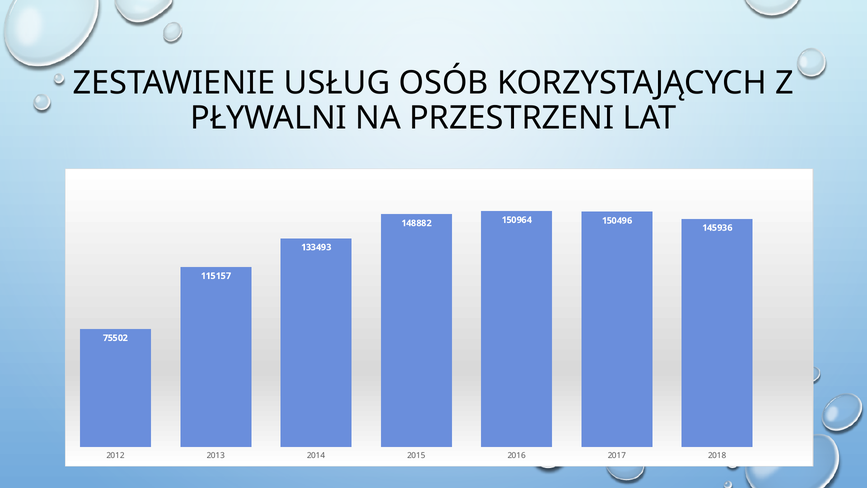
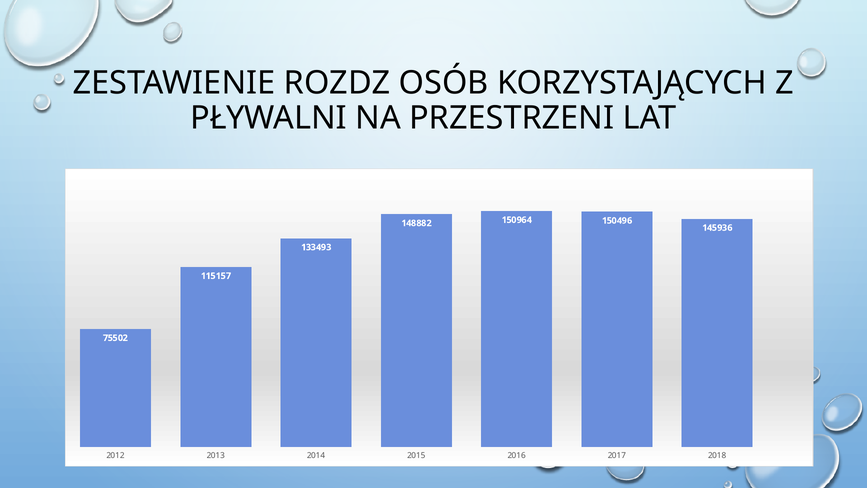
USŁUG: USŁUG -> ROZDZ
